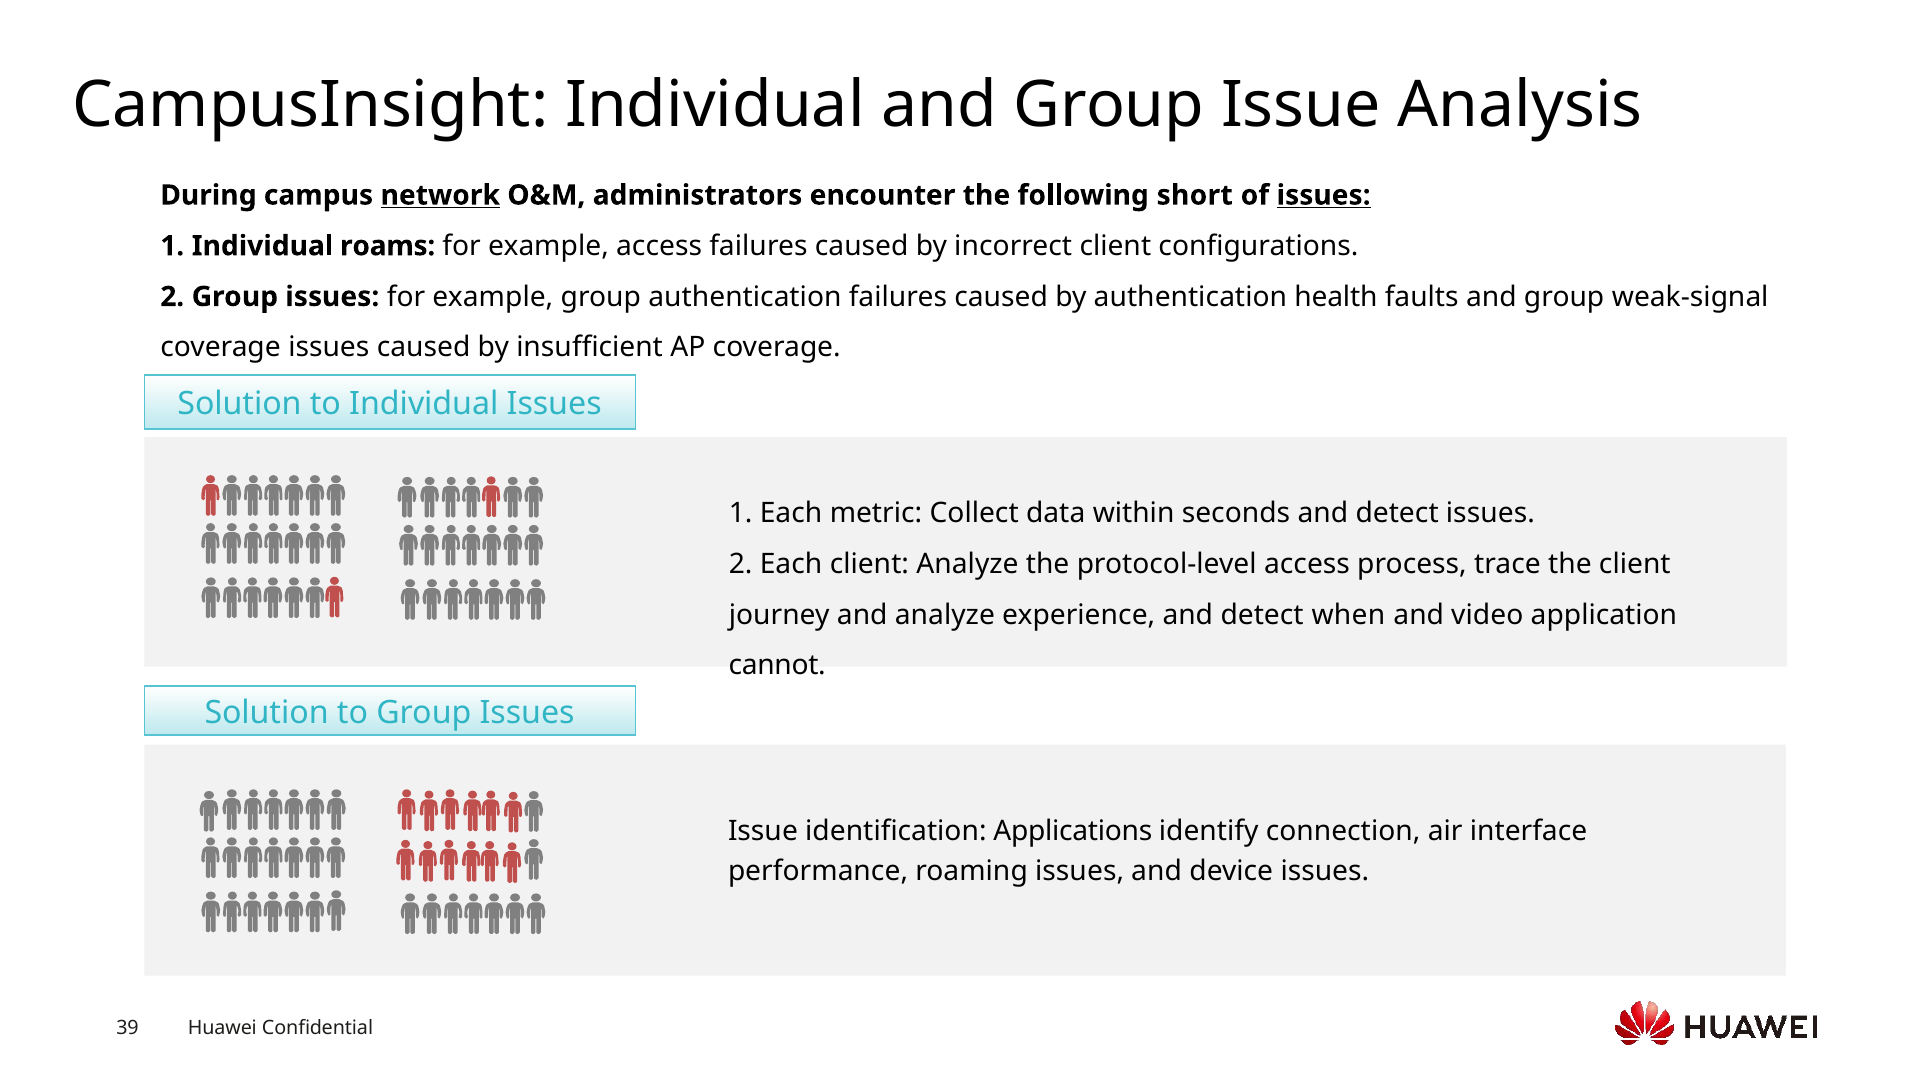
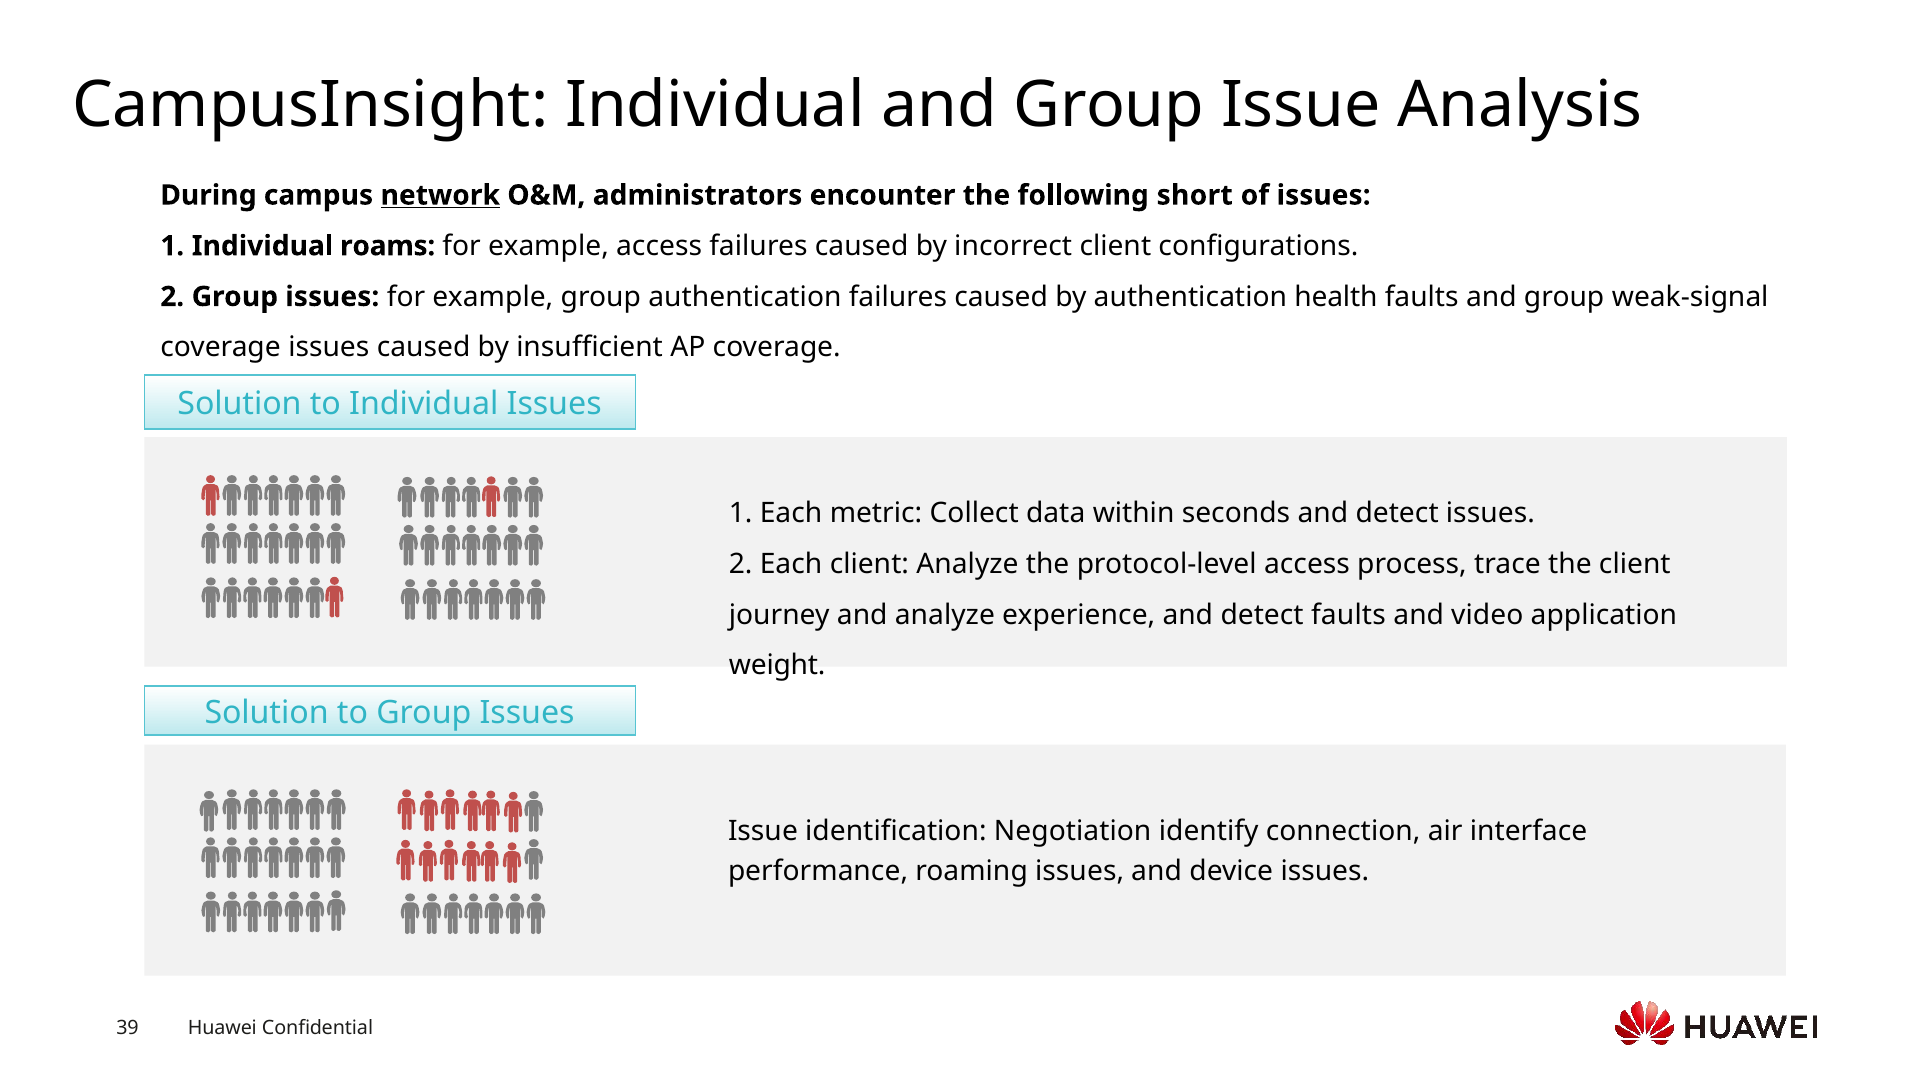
issues at (1324, 195) underline: present -> none
detect when: when -> faults
cannot: cannot -> weight
Applications: Applications -> Negotiation
